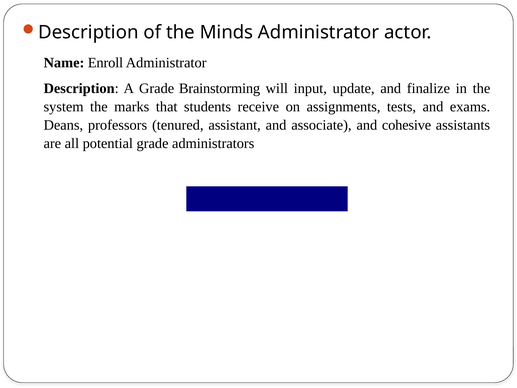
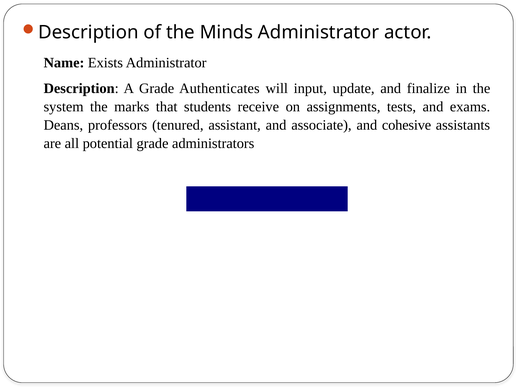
Enroll: Enroll -> Exists
Brainstorming: Brainstorming -> Authenticates
